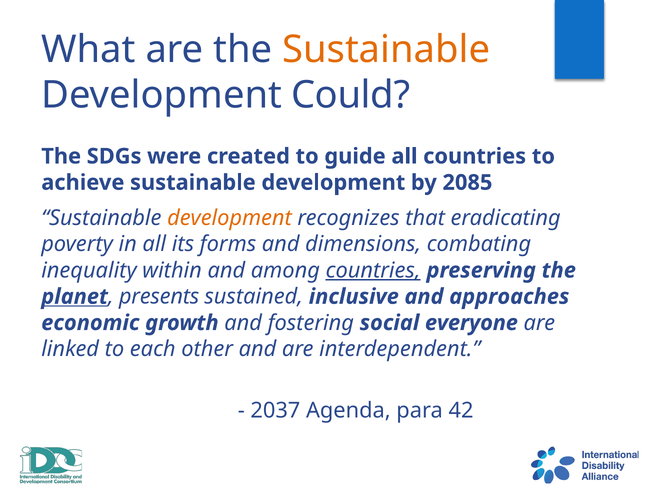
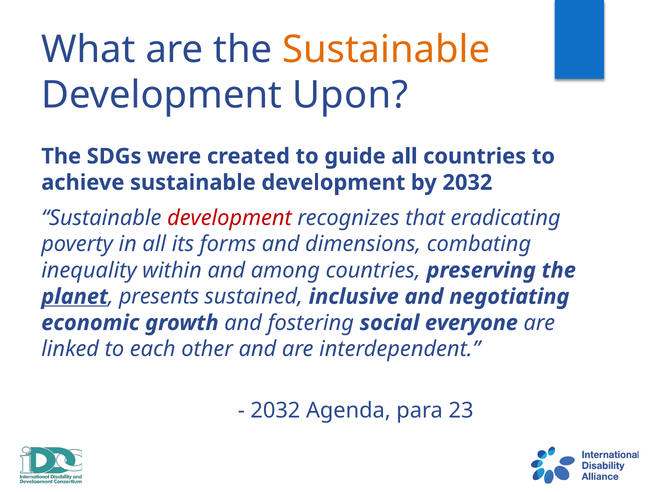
Could: Could -> Upon
by 2085: 2085 -> 2032
development at (229, 218) colour: orange -> red
countries at (373, 270) underline: present -> none
approaches: approaches -> negotiating
2037 at (275, 410): 2037 -> 2032
42: 42 -> 23
